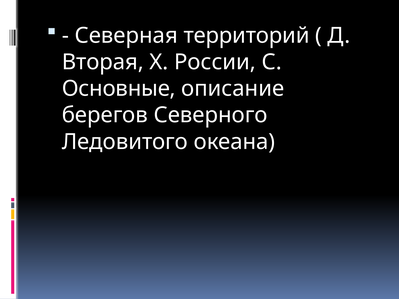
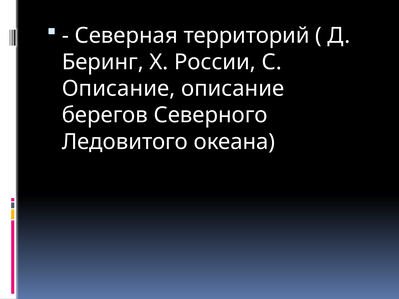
Вторая: Вторая -> Беринг
Основные at (119, 89): Основные -> Описание
